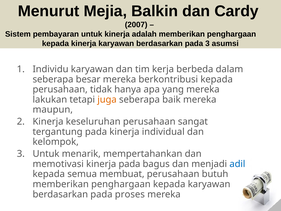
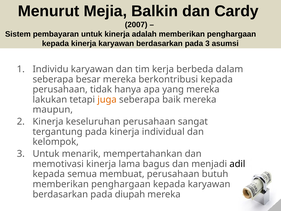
kinerja pada: pada -> lama
adil colour: blue -> black
proses: proses -> diupah
